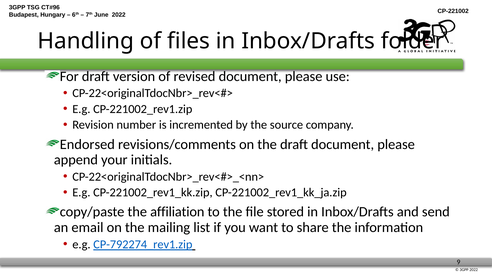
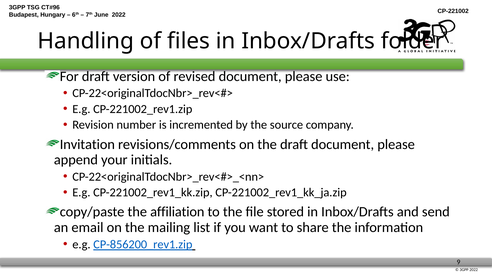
Endorsed: Endorsed -> Invitation
CP-792274_rev1.zip: CP-792274_rev1.zip -> CP-856200_rev1.zip
